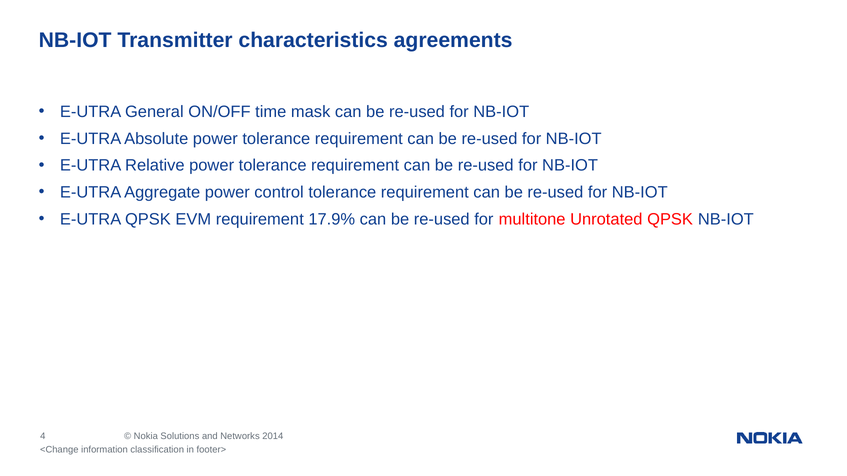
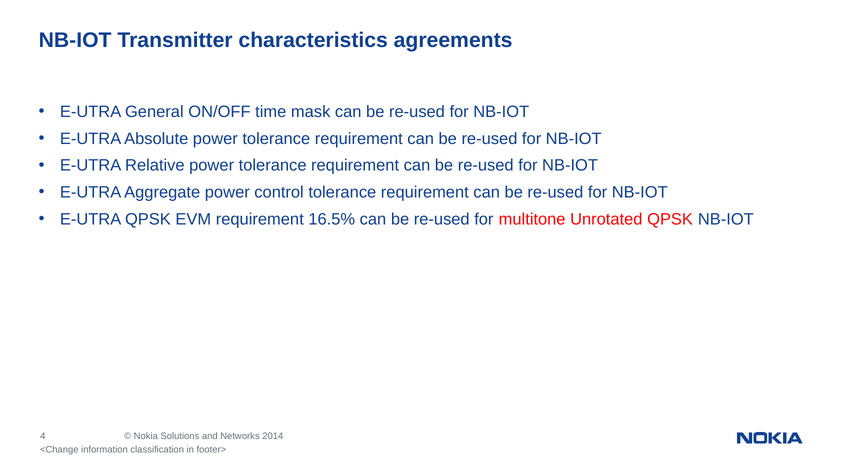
17.9%: 17.9% -> 16.5%
